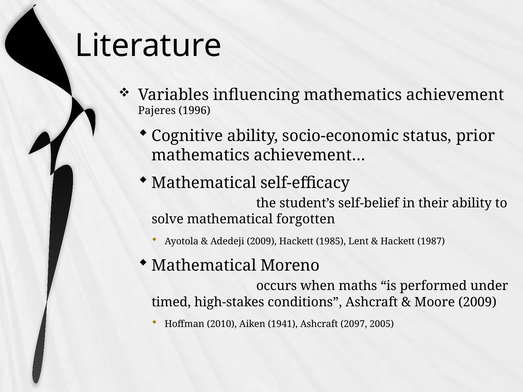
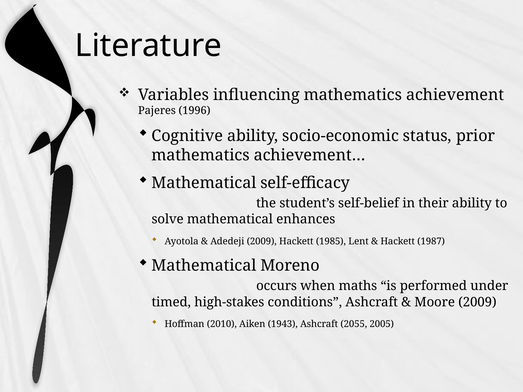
forgotten: forgotten -> enhances
1941: 1941 -> 1943
2097: 2097 -> 2055
